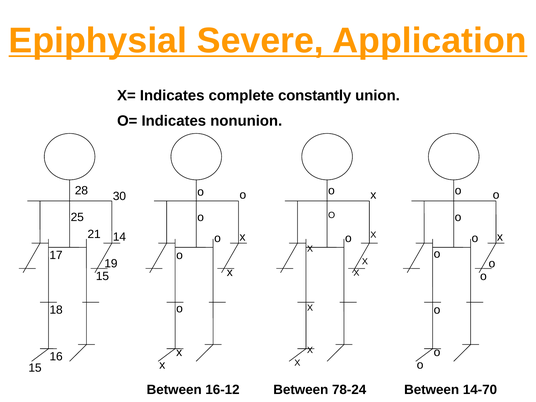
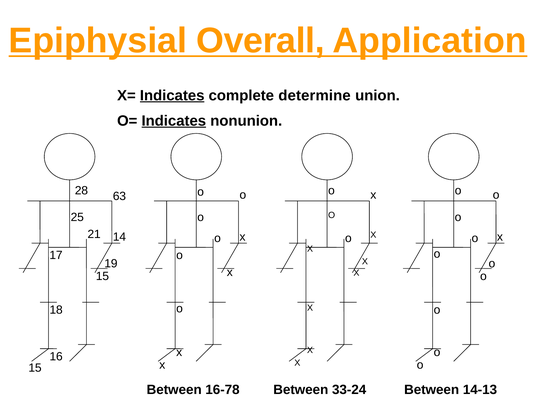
Severe: Severe -> Overall
Indicates at (172, 95) underline: none -> present
constantly: constantly -> determine
Indicates at (174, 121) underline: none -> present
30: 30 -> 63
16-12: 16-12 -> 16-78
78-24: 78-24 -> 33-24
14-70: 14-70 -> 14-13
